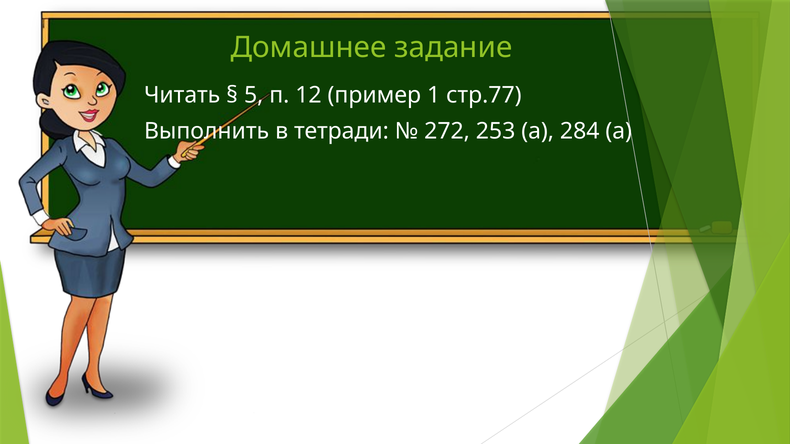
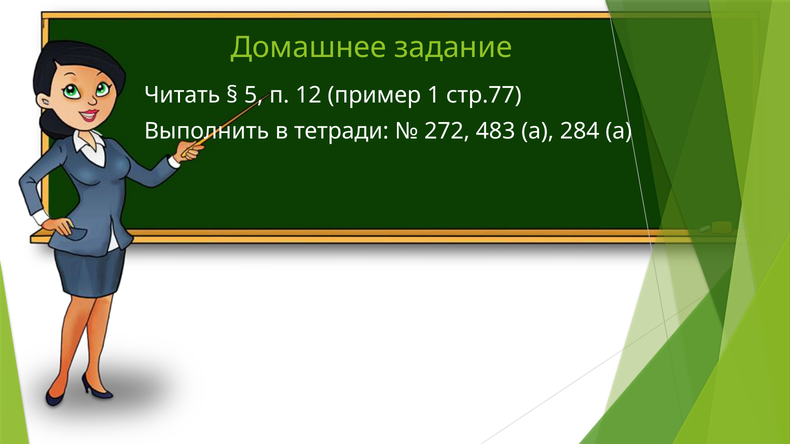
253: 253 -> 483
